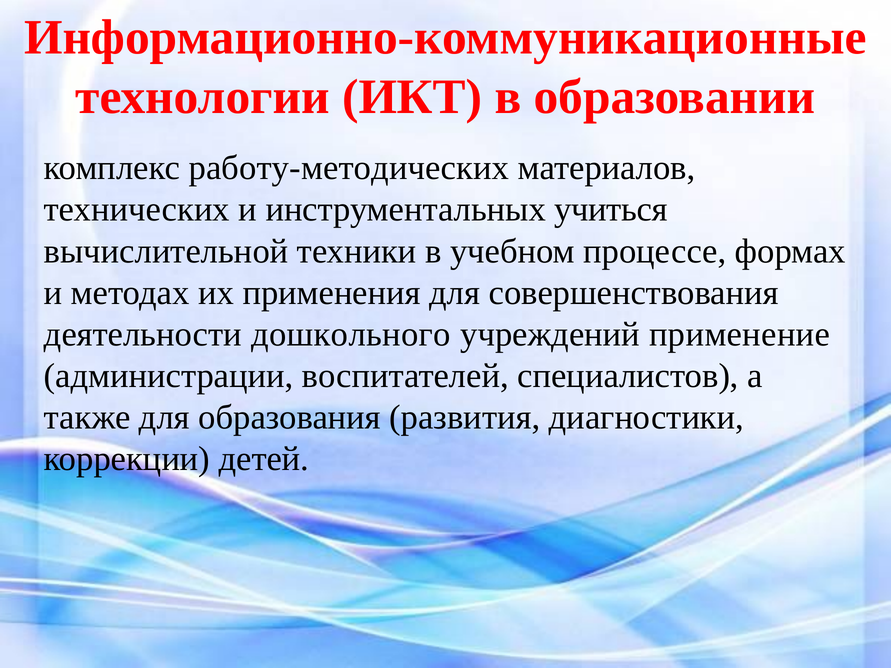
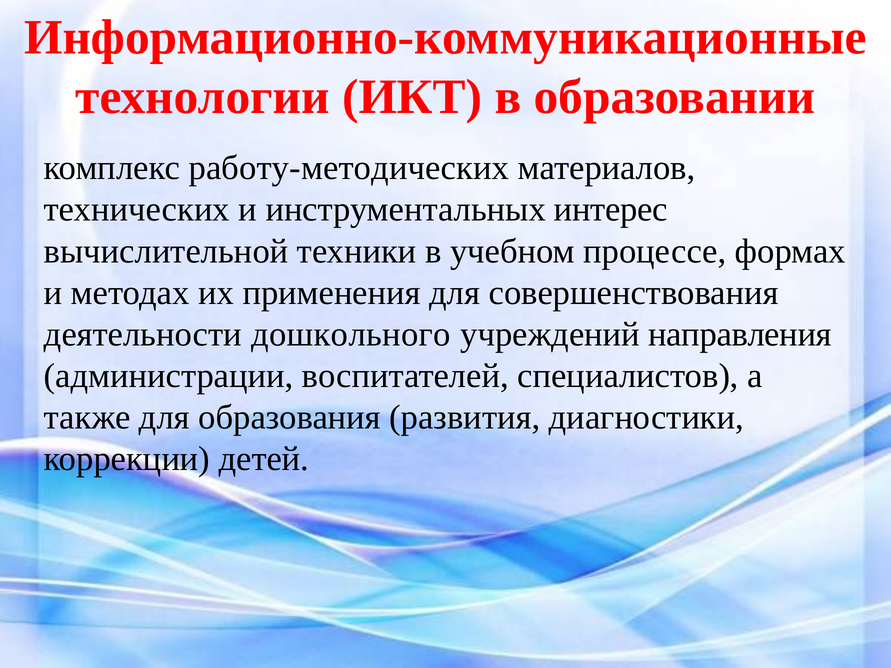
учиться: учиться -> интерес
применение: применение -> направления
